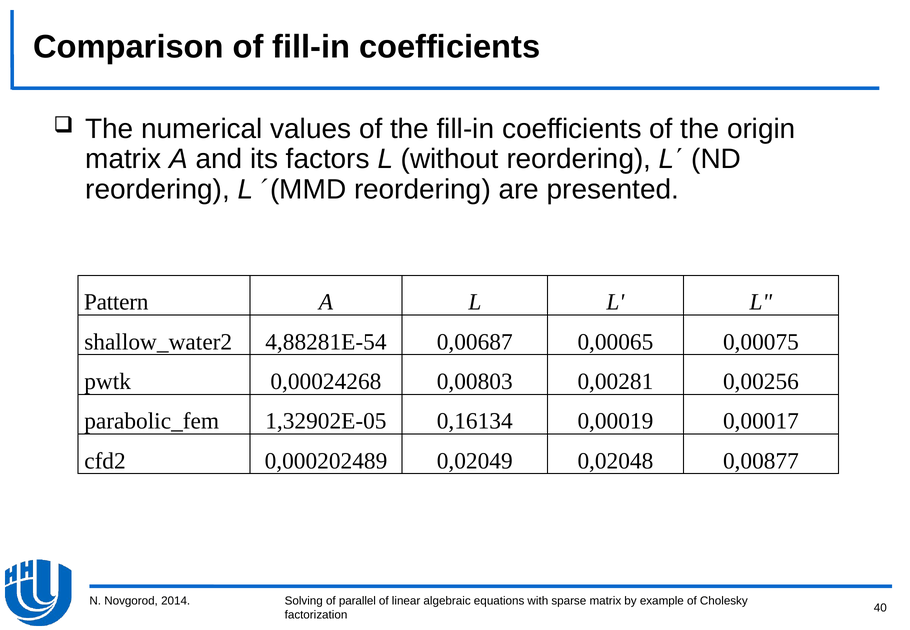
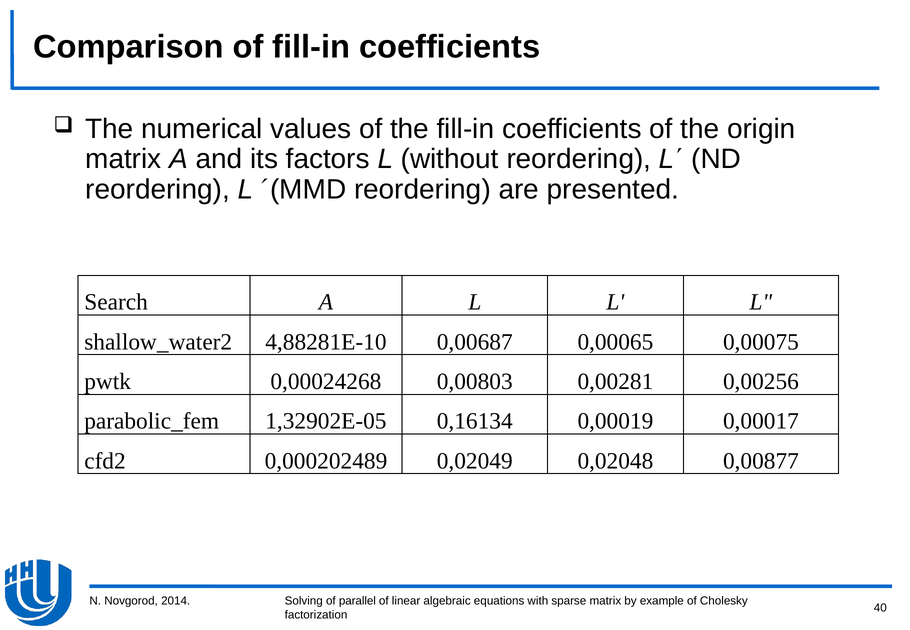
Pattern: Pattern -> Search
4,88281E-54: 4,88281E-54 -> 4,88281E-10
